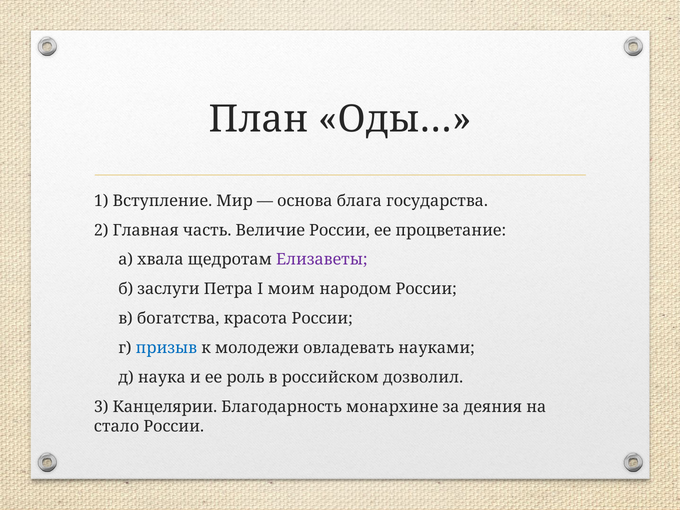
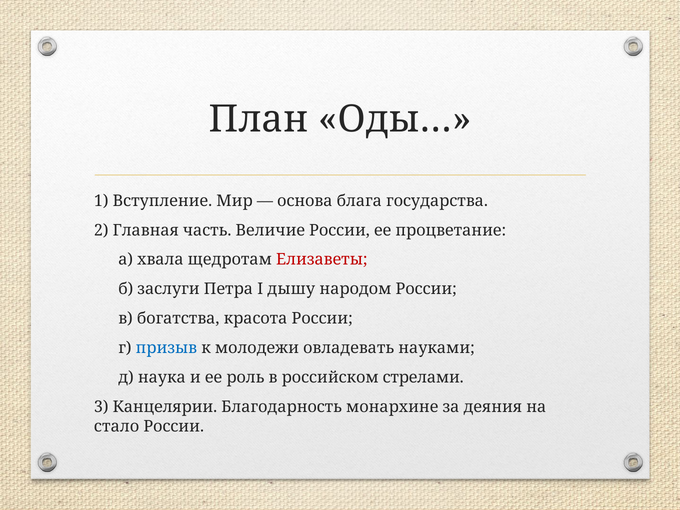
Елизаветы colour: purple -> red
моим: моим -> дышу
дозволил: дозволил -> стрелами
